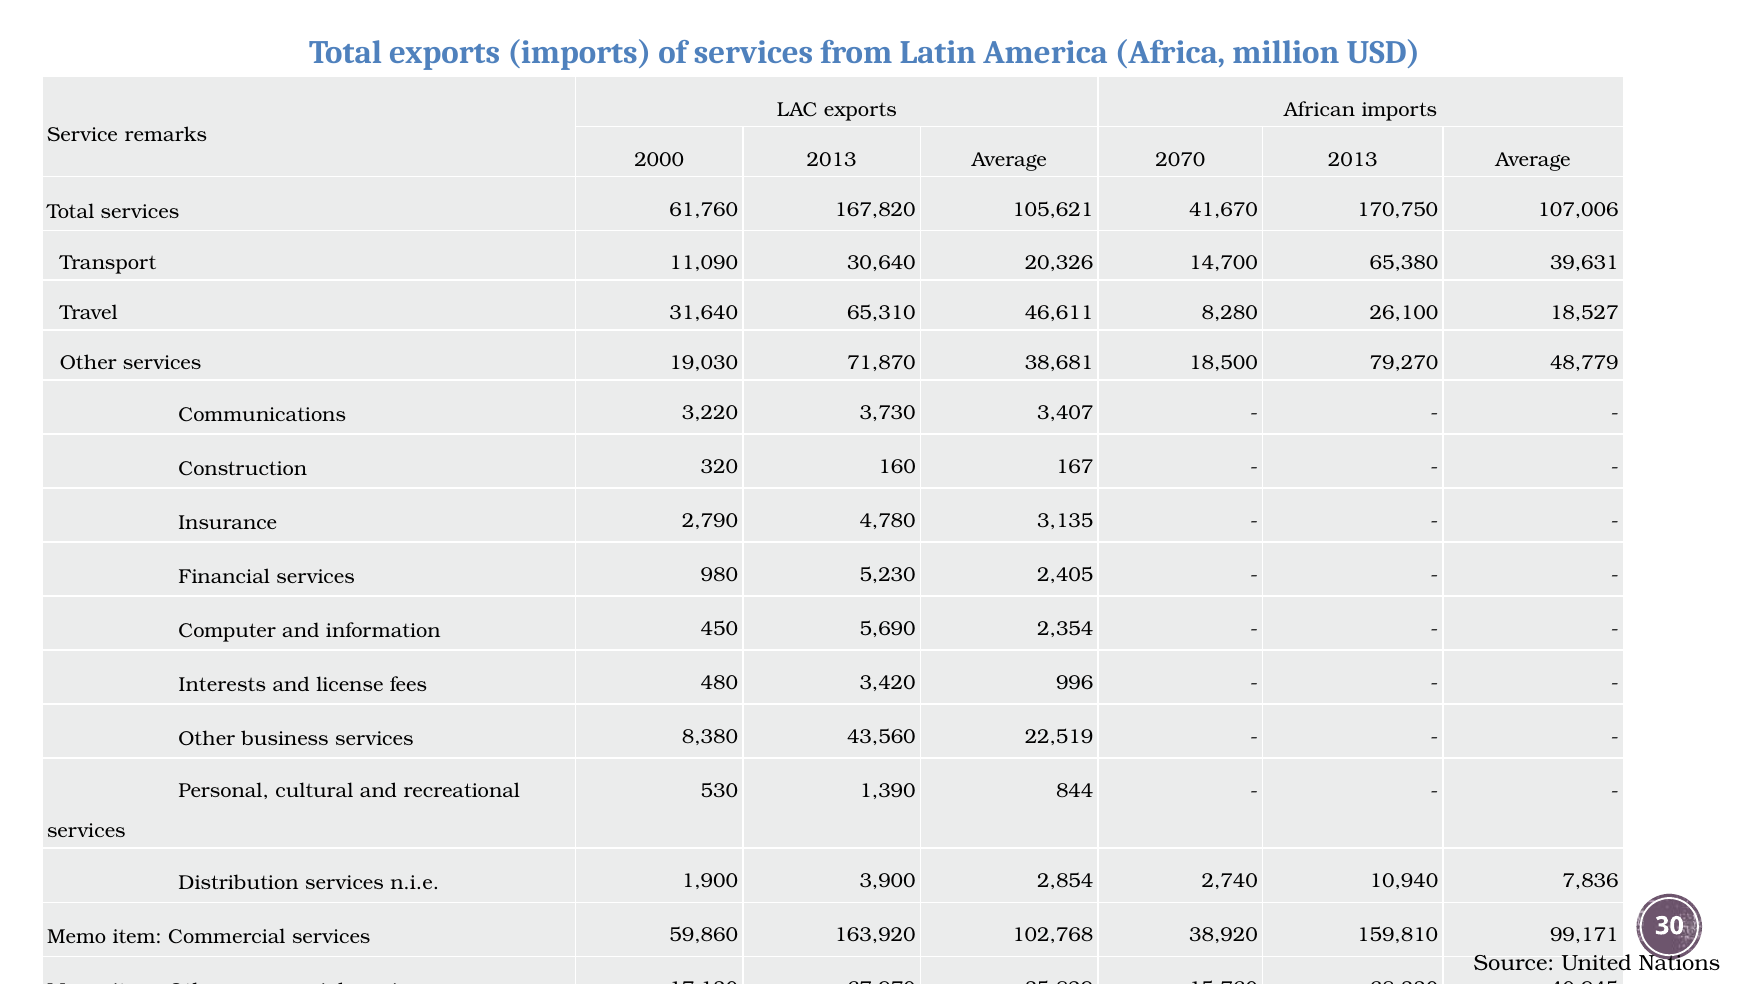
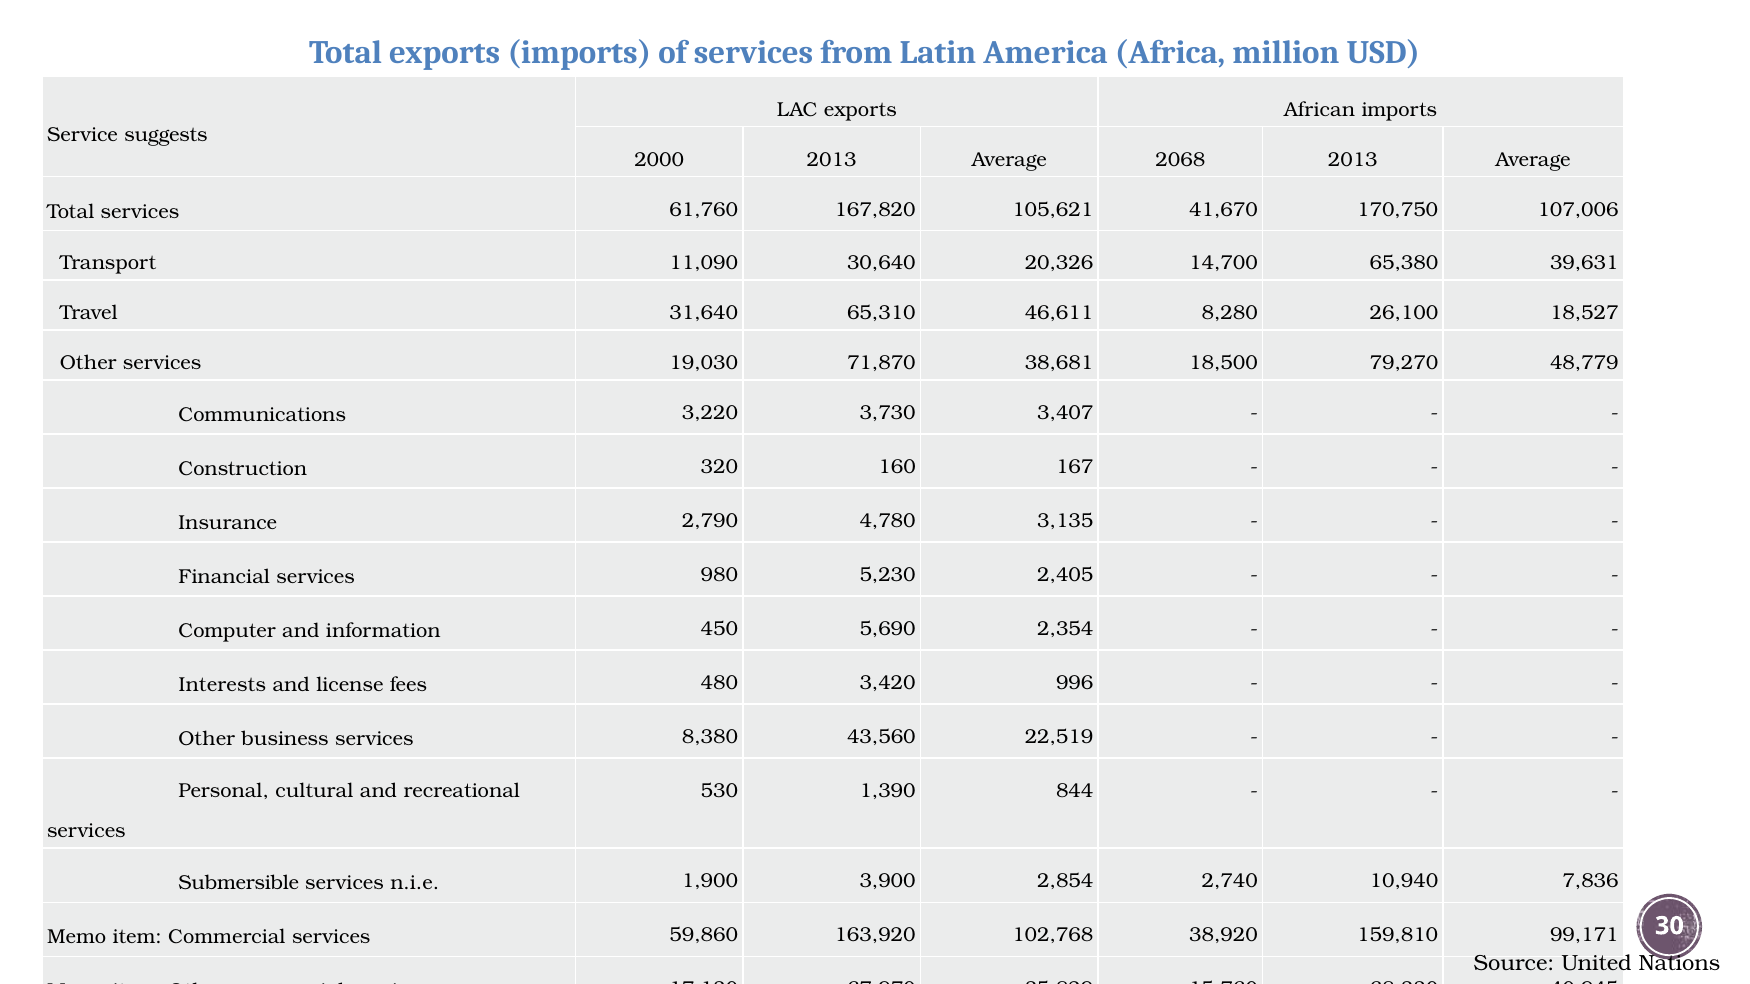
remarks: remarks -> suggests
2070: 2070 -> 2068
Distribution: Distribution -> Submersible
